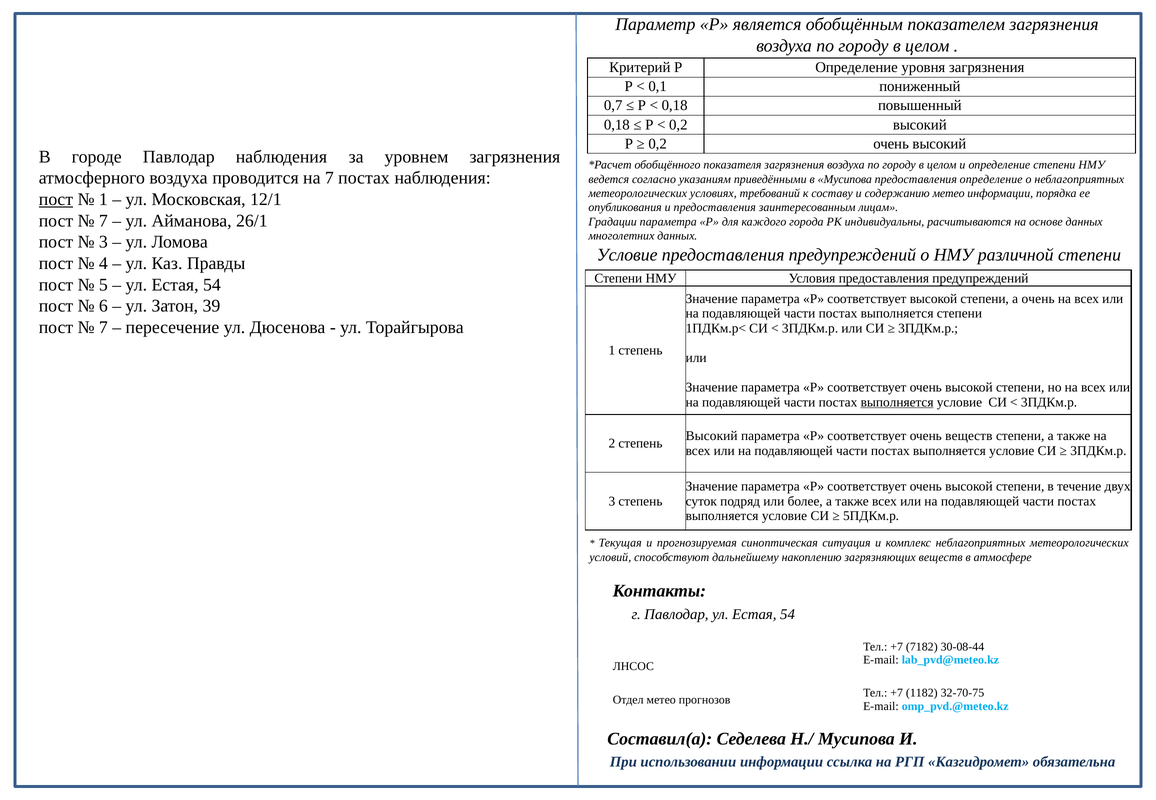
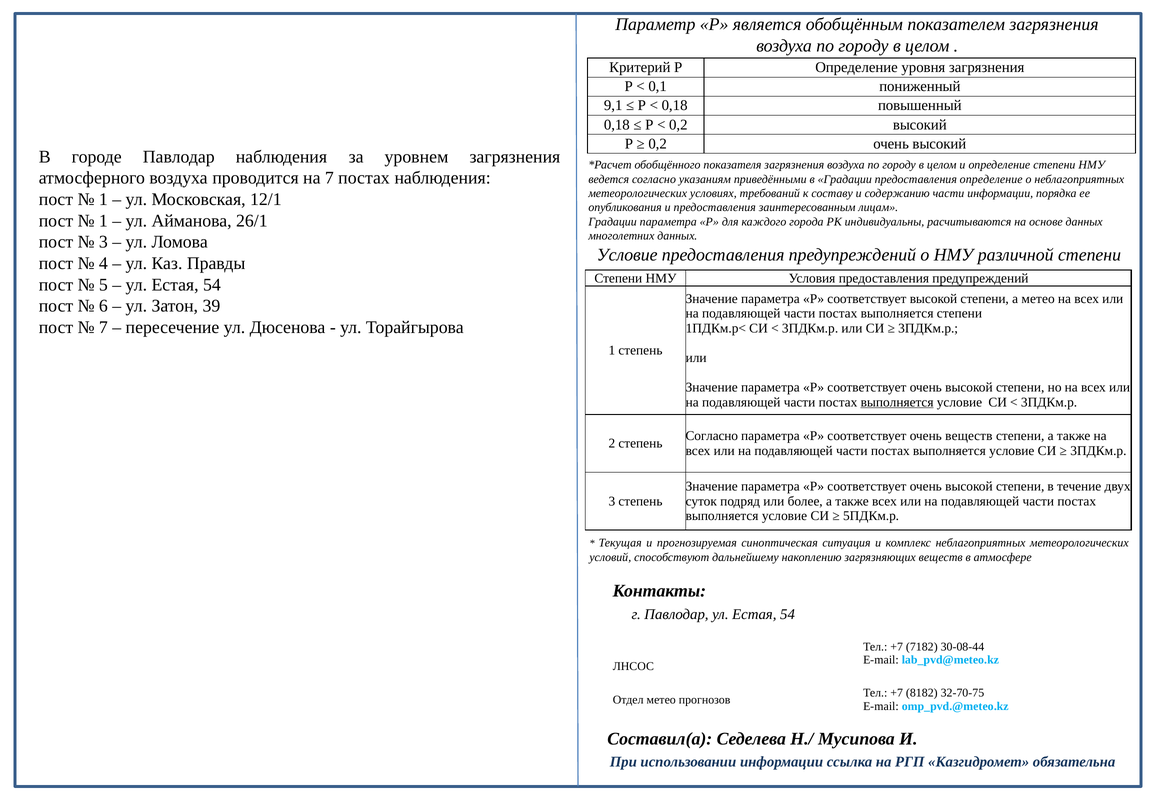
0,7: 0,7 -> 9,1
в Мусипова: Мусипова -> Градации
содержанию метео: метео -> части
пост at (56, 199) underline: present -> none
7 at (103, 221): 7 -> 1
а очень: очень -> метео
Высокий at (712, 436): Высокий -> Согласно
1182: 1182 -> 8182
